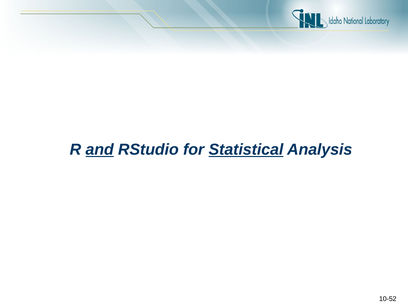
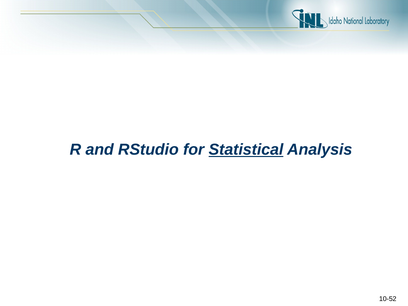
and underline: present -> none
